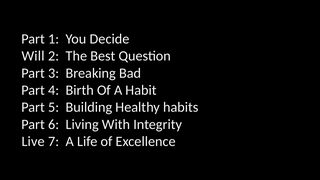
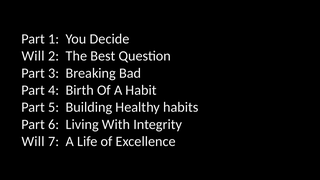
Live at (33, 141): Live -> Will
